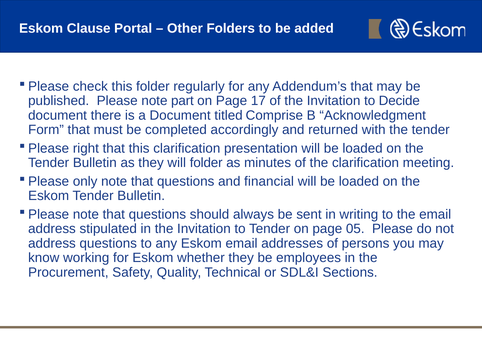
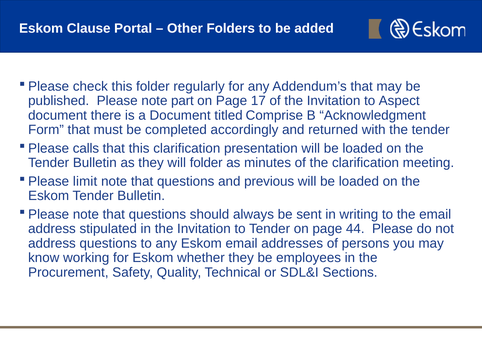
Decide: Decide -> Aspect
right: right -> calls
only: only -> limit
financial: financial -> previous
05: 05 -> 44
